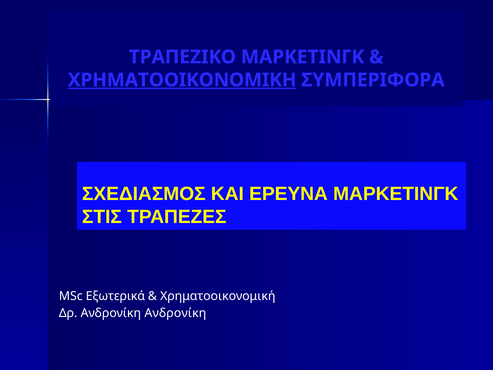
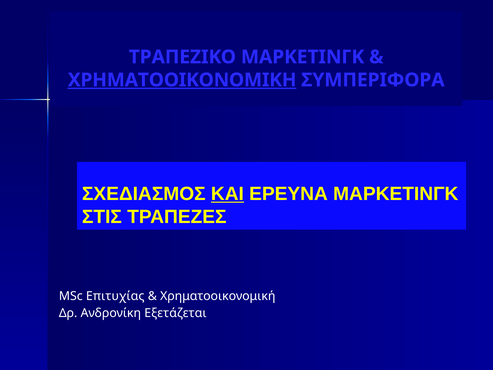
ΚΑΙ underline: none -> present
Εξωτερικά: Εξωτερικά -> Επιτυχίας
Ανδρονίκη Ανδρονίκη: Ανδρονίκη -> Εξετάζεται
